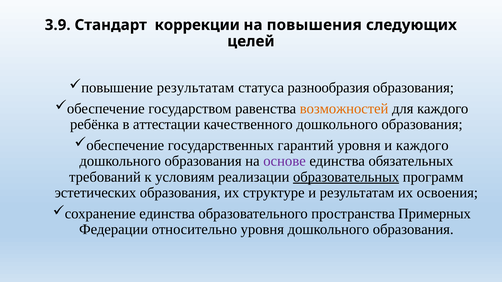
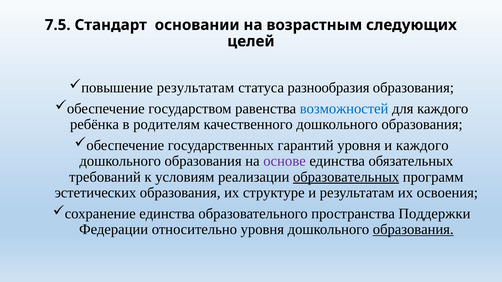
3.9: 3.9 -> 7.5
коррекции: коррекции -> основании
повышения: повышения -> возрастным
возможностей colour: orange -> blue
аттестации: аттестации -> родителям
Примерных: Примерных -> Поддержки
образования at (413, 230) underline: none -> present
